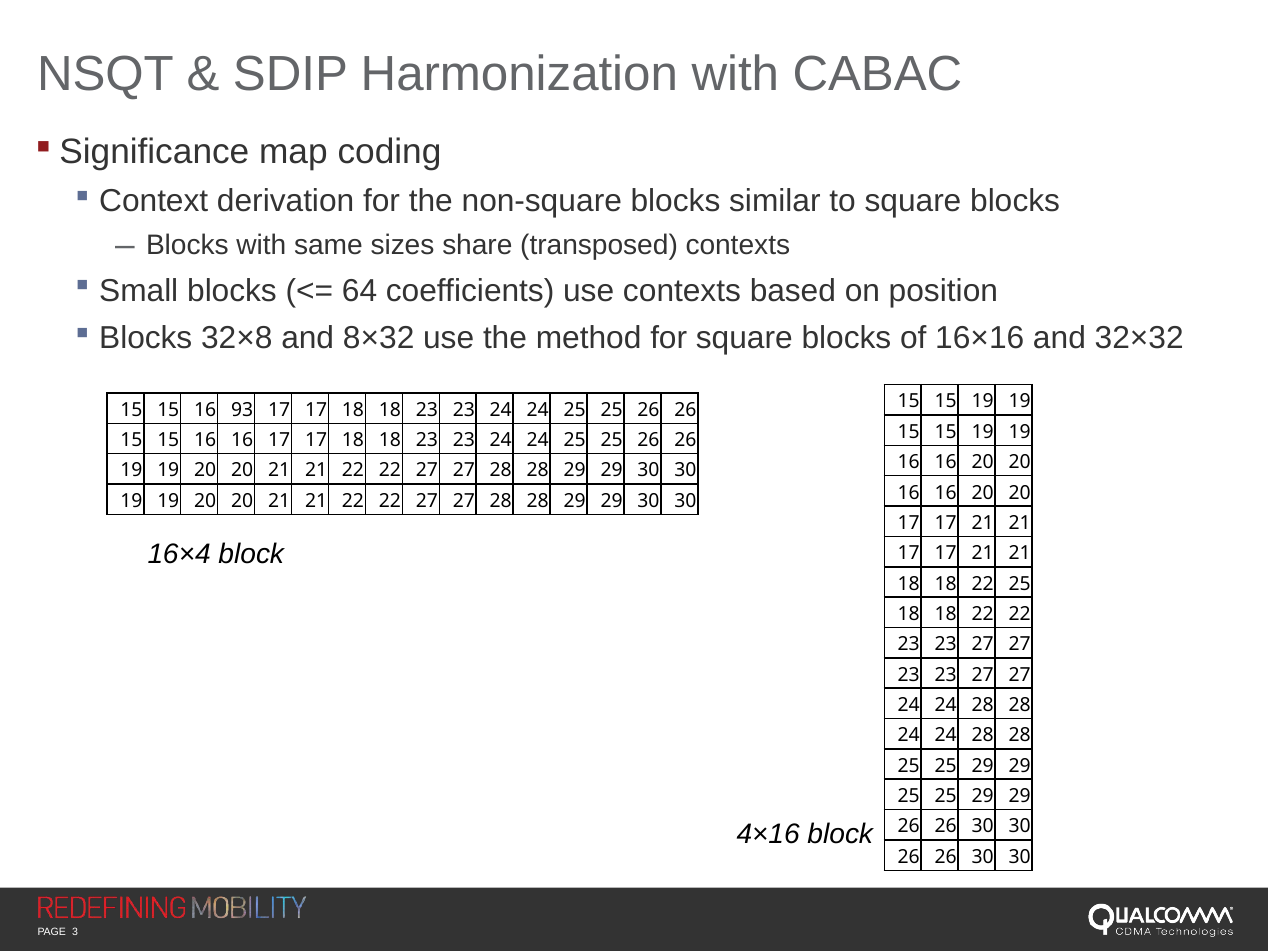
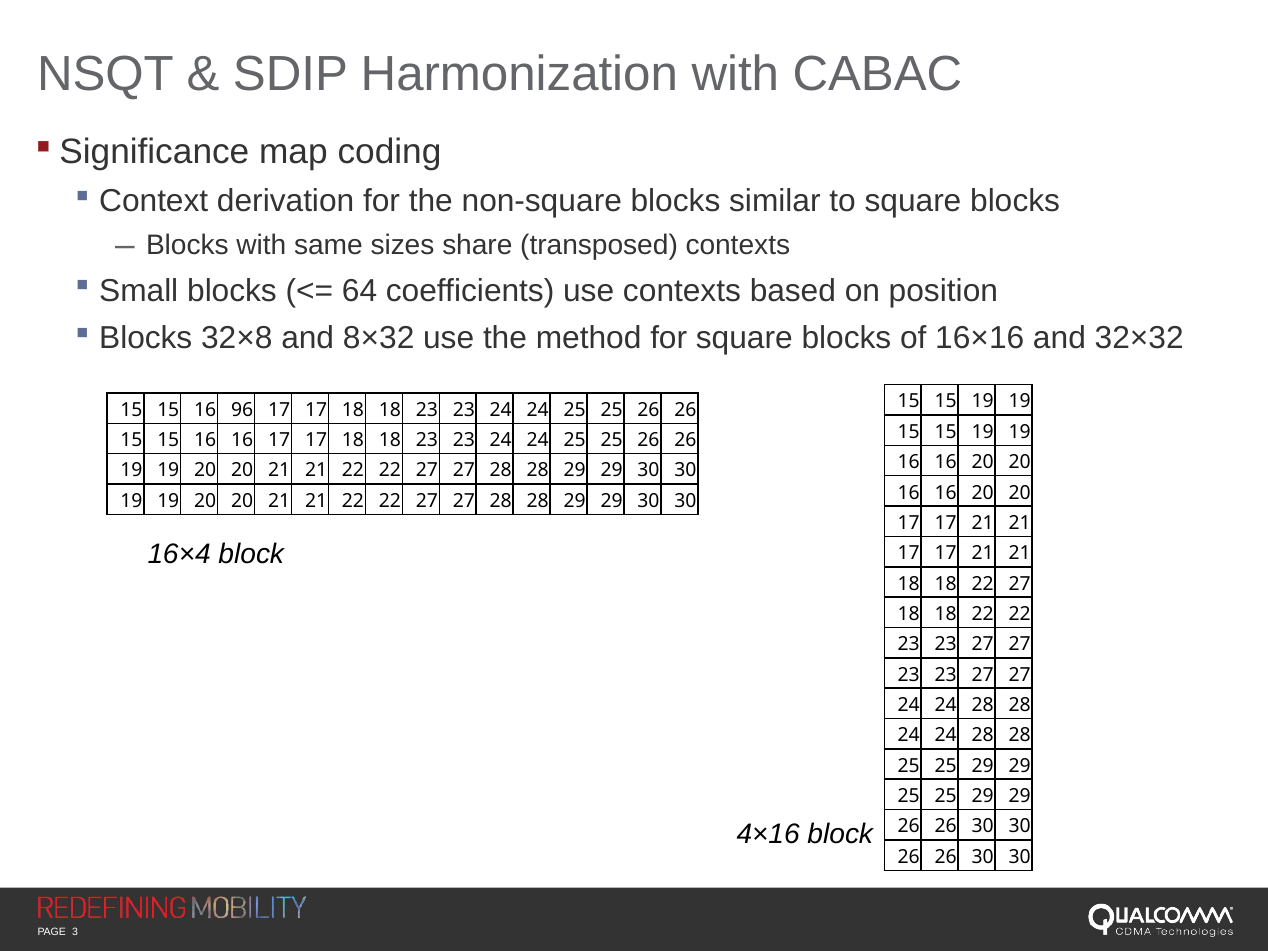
93: 93 -> 96
18 22 25: 25 -> 27
